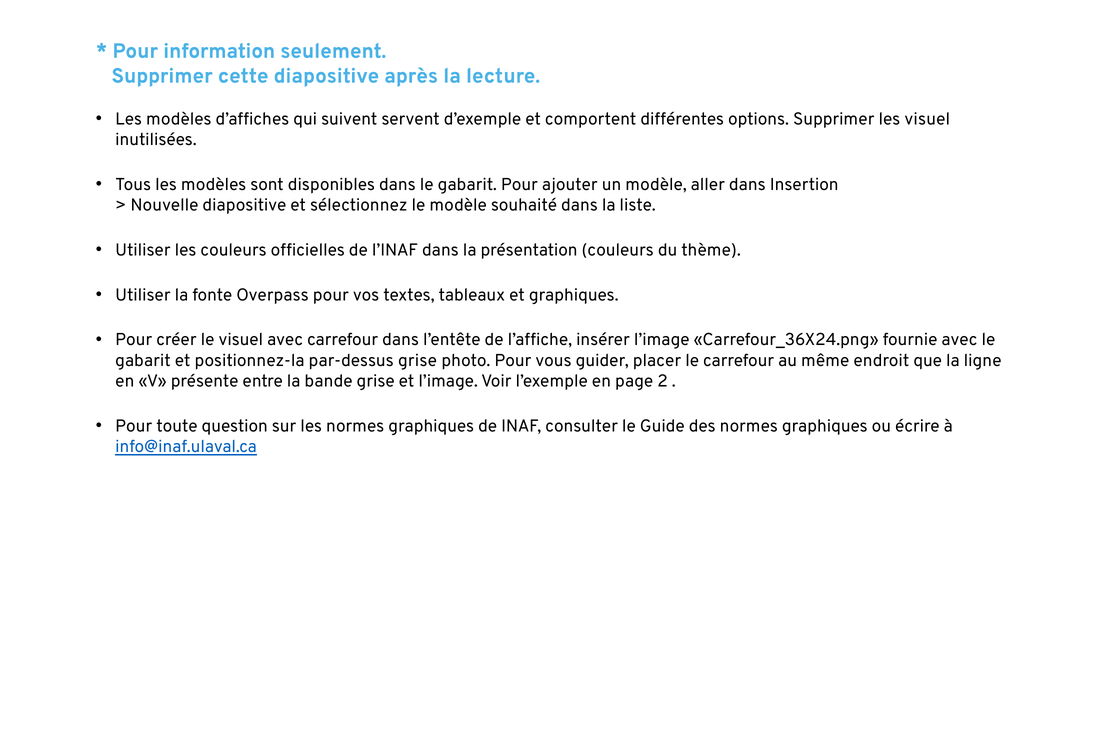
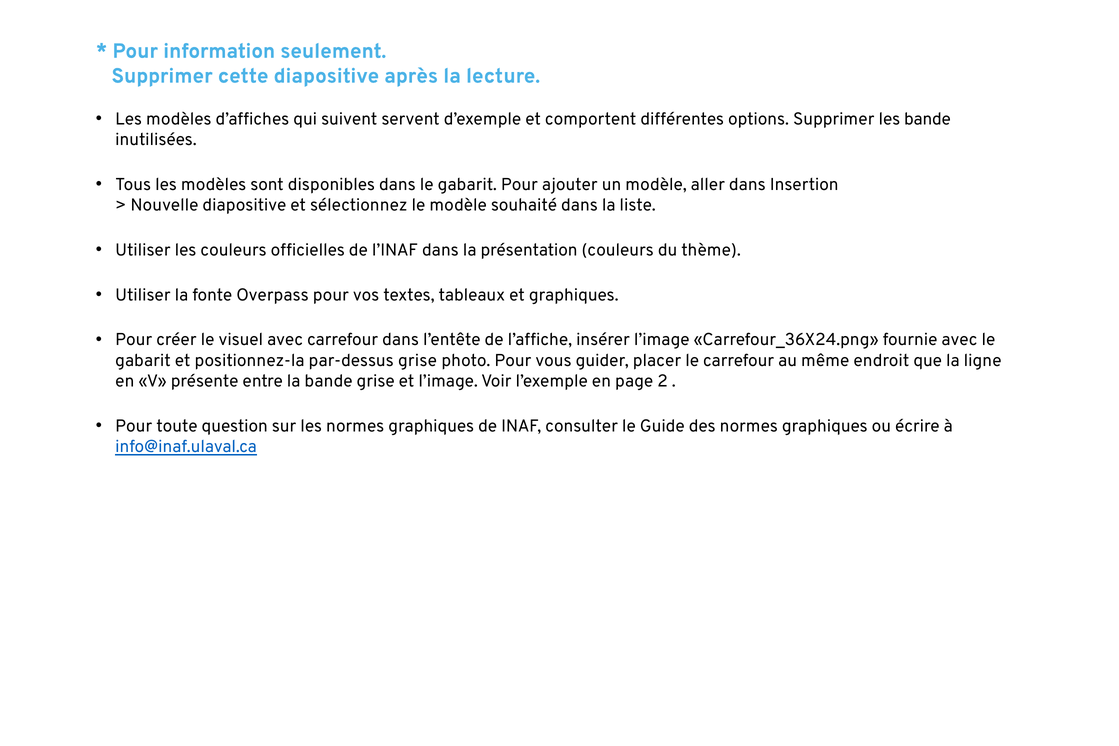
les visuel: visuel -> bande
